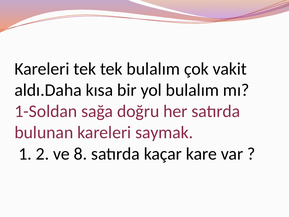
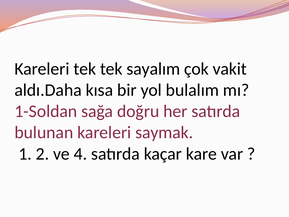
tek bulalım: bulalım -> sayalım
8: 8 -> 4
